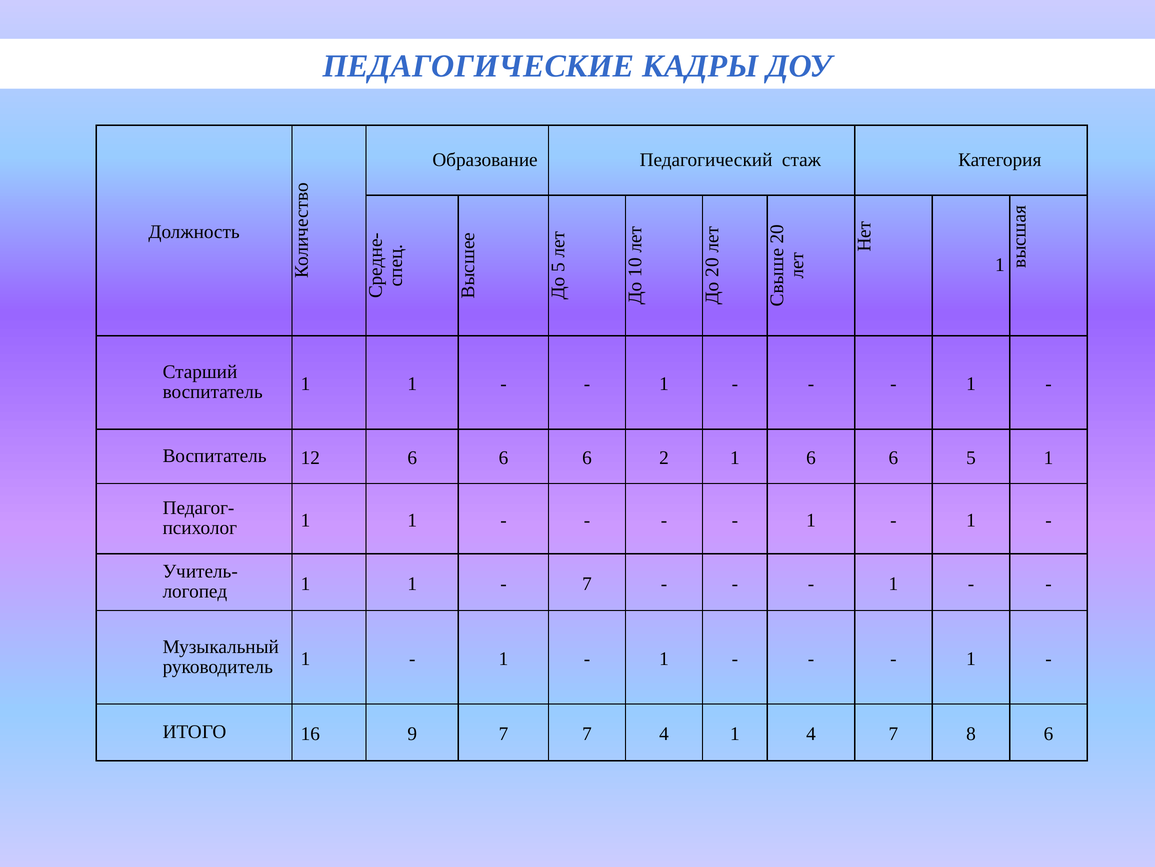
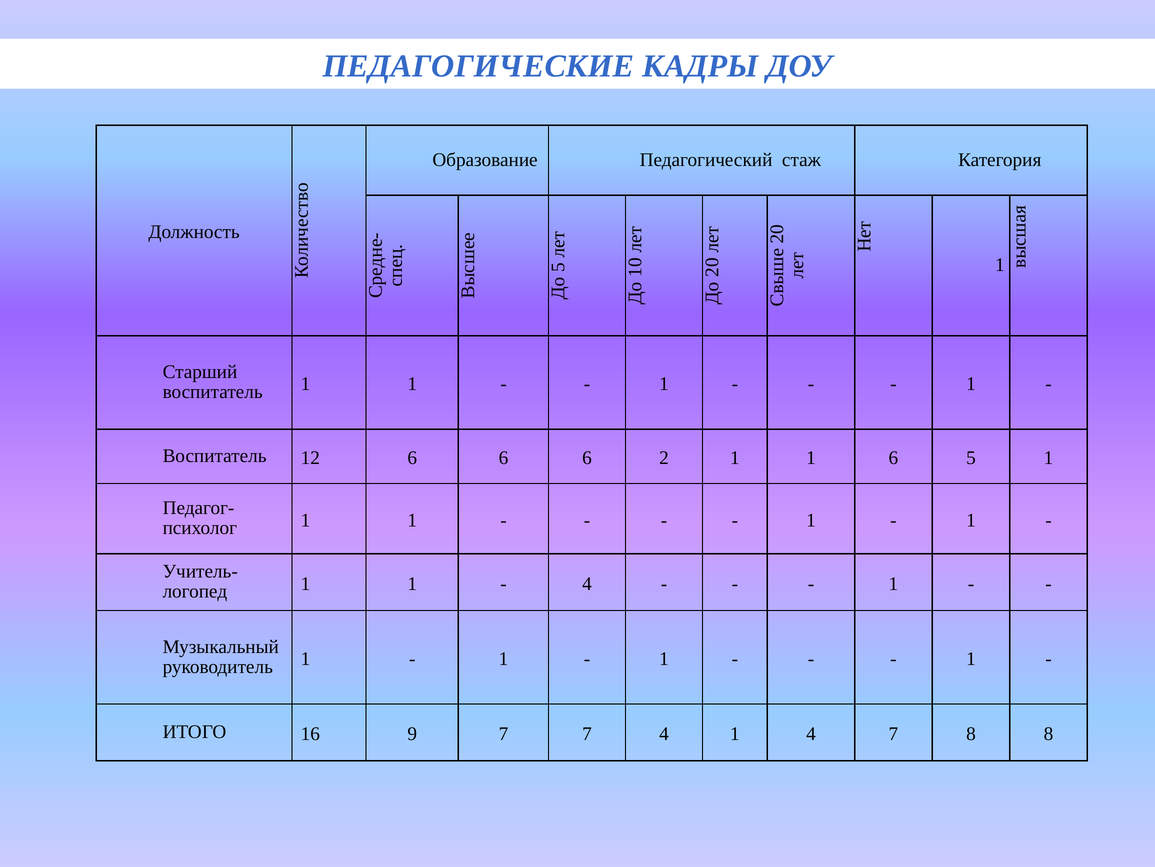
2 1 6: 6 -> 1
7 at (587, 583): 7 -> 4
8 6: 6 -> 8
